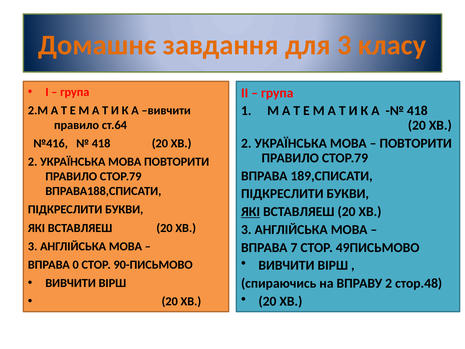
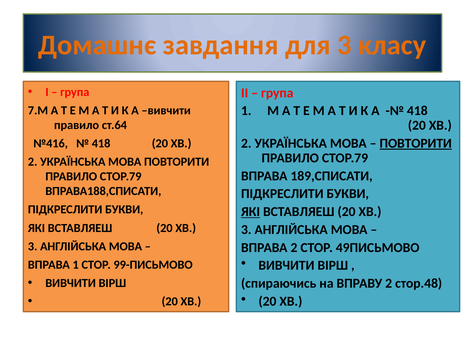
2.М: 2.М -> 7.М
ПОВТОРИТИ at (416, 143) underline: none -> present
ВПРАВА 7: 7 -> 2
ВПРАВА 0: 0 -> 1
90-ПИСЬМОВО: 90-ПИСЬМОВО -> 99-ПИСЬМОВО
